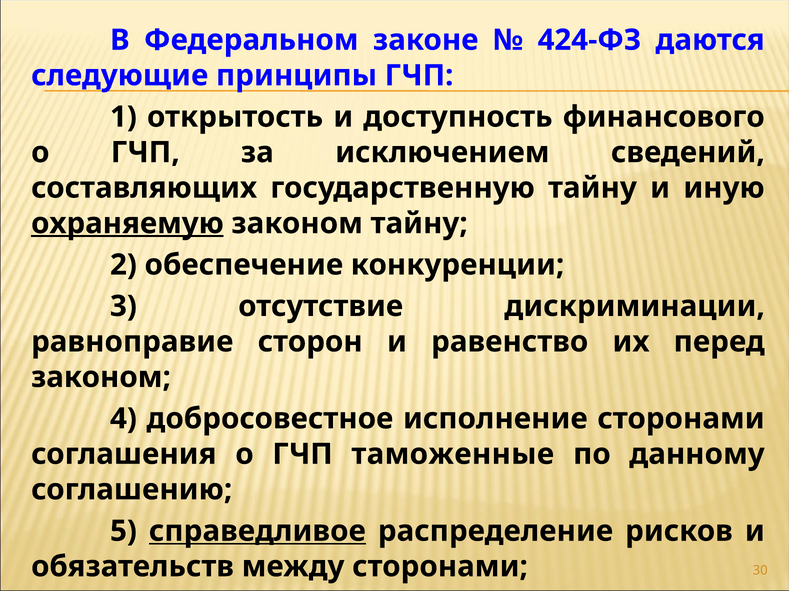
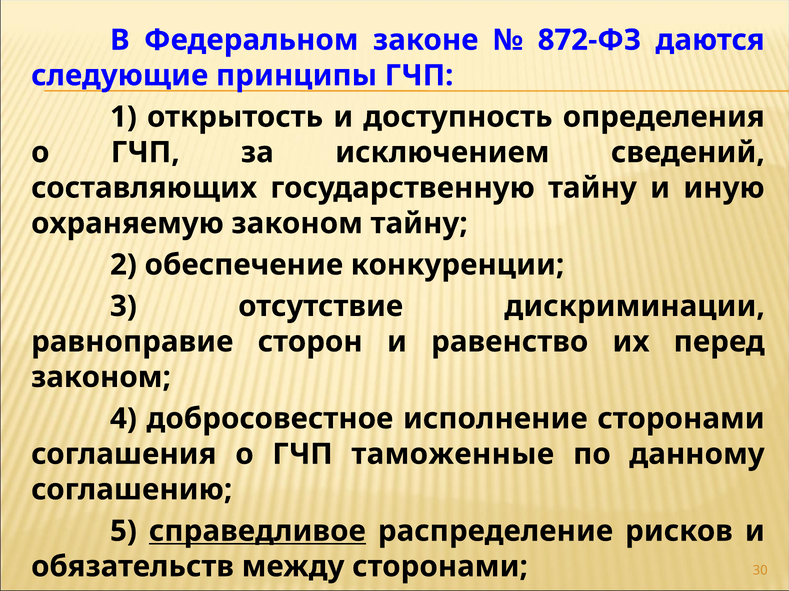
424-ФЗ: 424-ФЗ -> 872-ФЗ
финансового: финансового -> определения
охраняемую underline: present -> none
